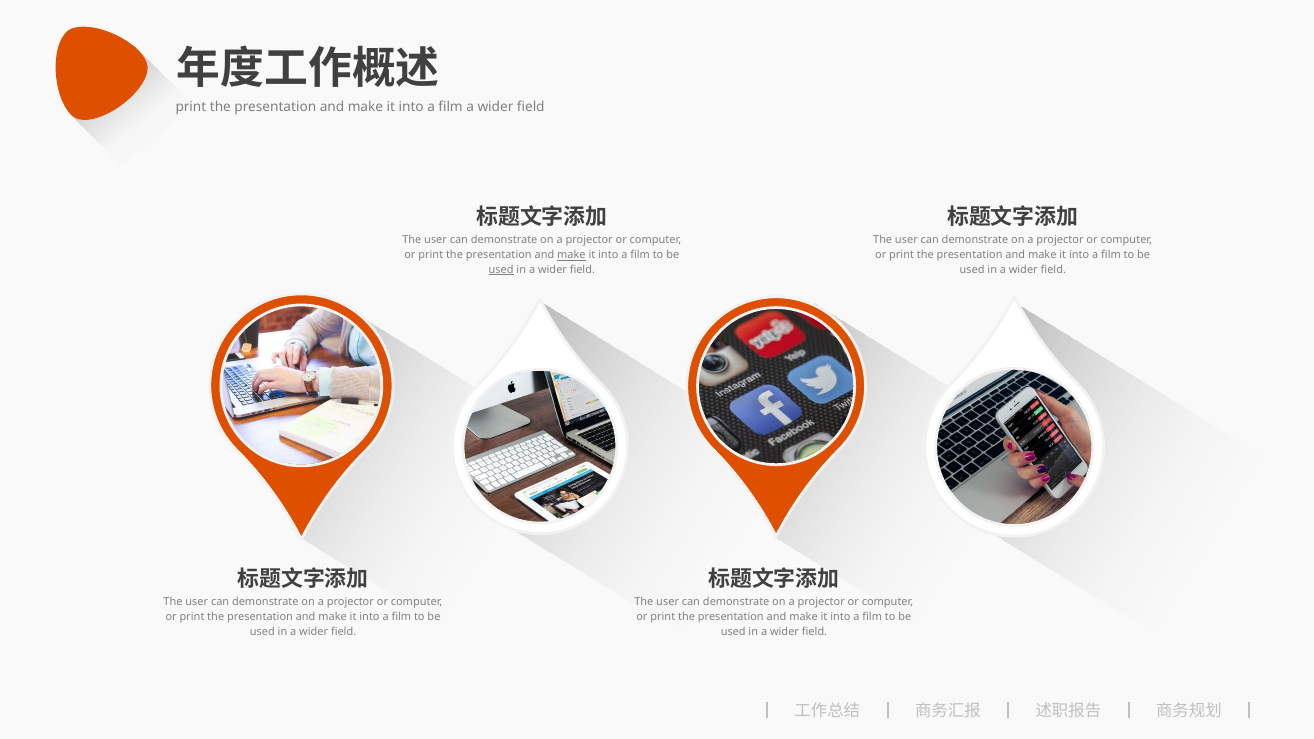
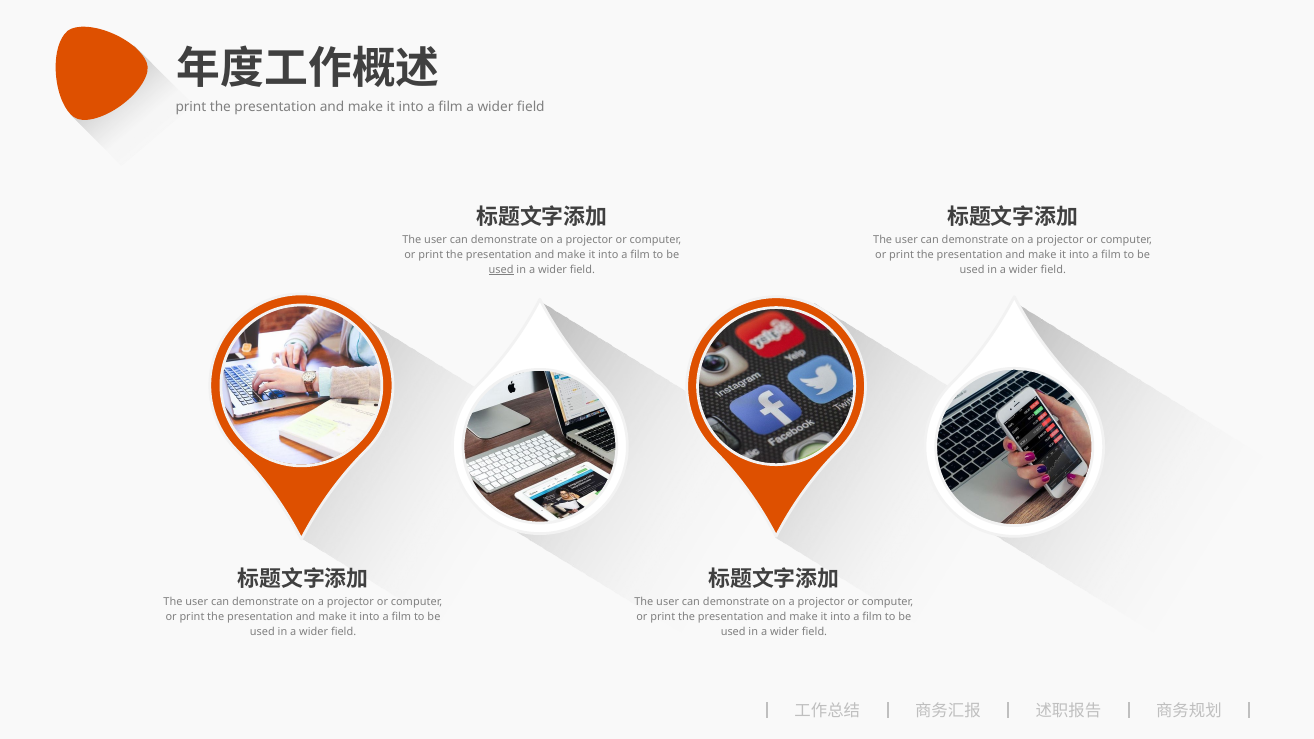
make at (571, 255) underline: present -> none
